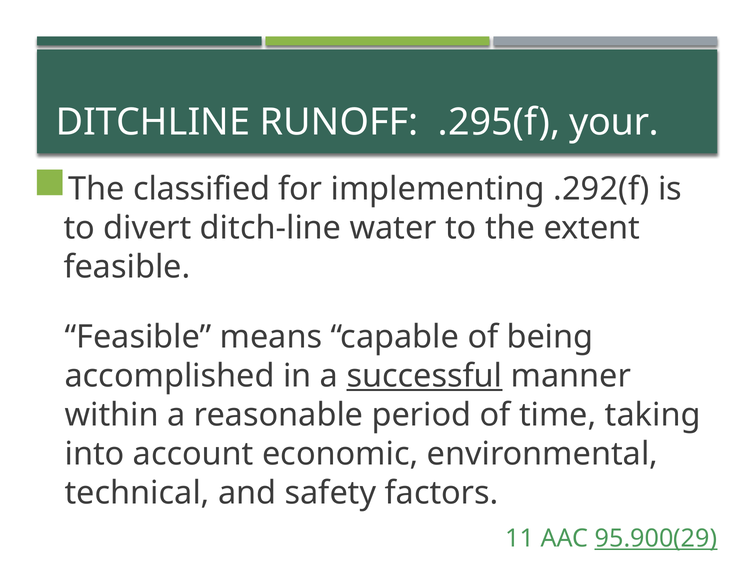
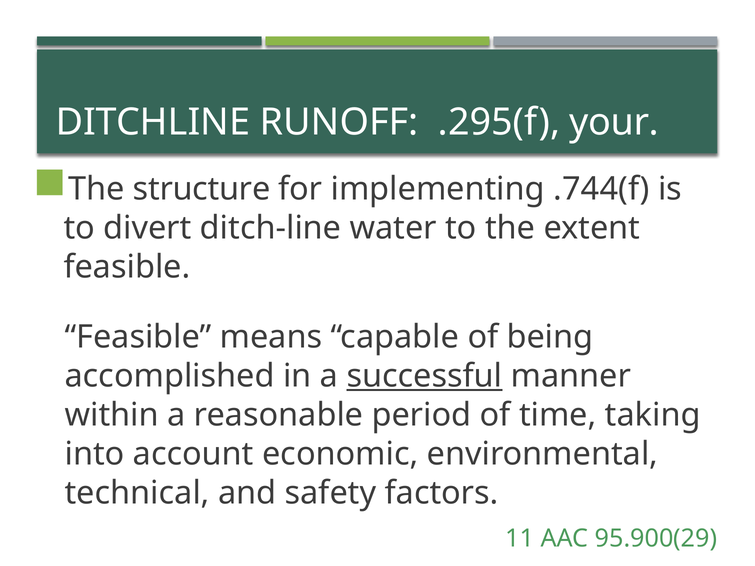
classified: classified -> structure
.292(f: .292(f -> .744(f
95.900(29 underline: present -> none
